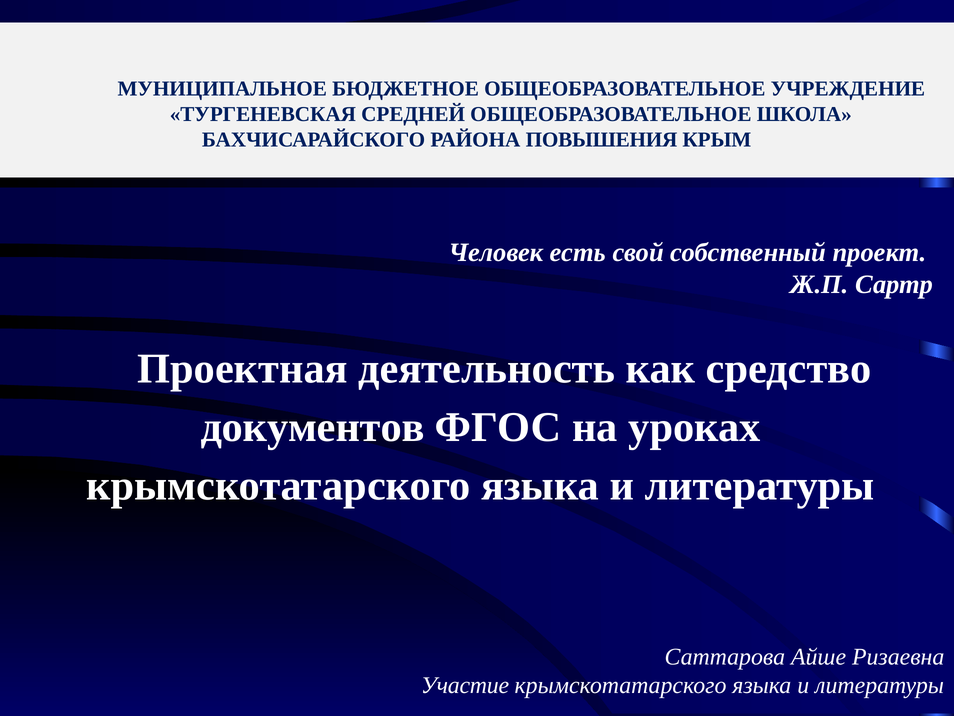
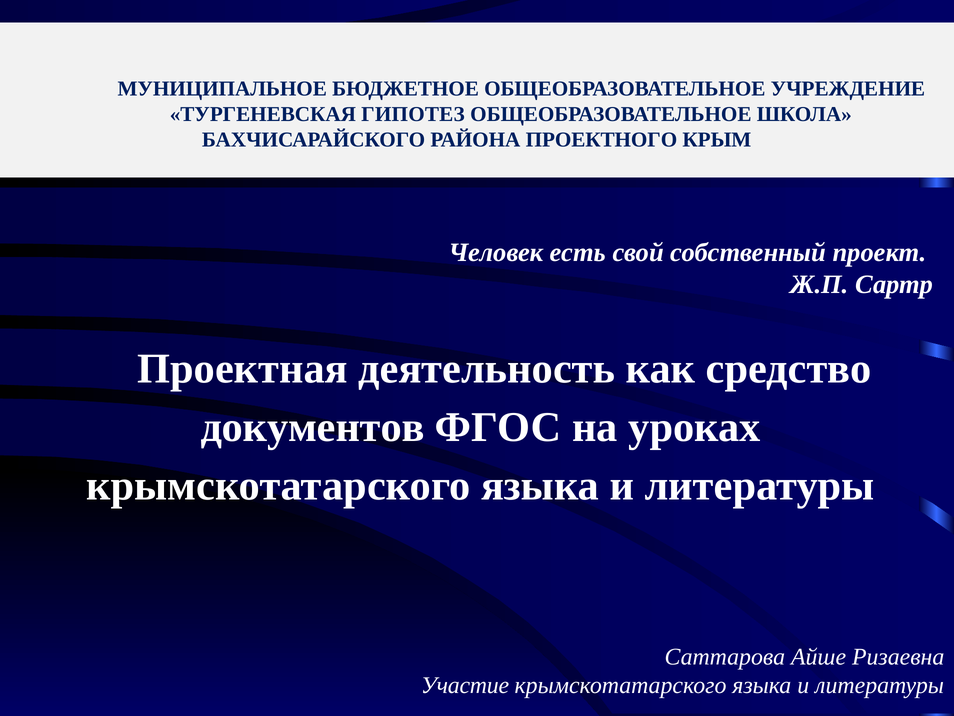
СРЕДНЕЙ: СРЕДНЕЙ -> ГИПОТЕЗ
ПОВЫШЕНИЯ: ПОВЫШЕНИЯ -> ПРОЕКТНОГО
